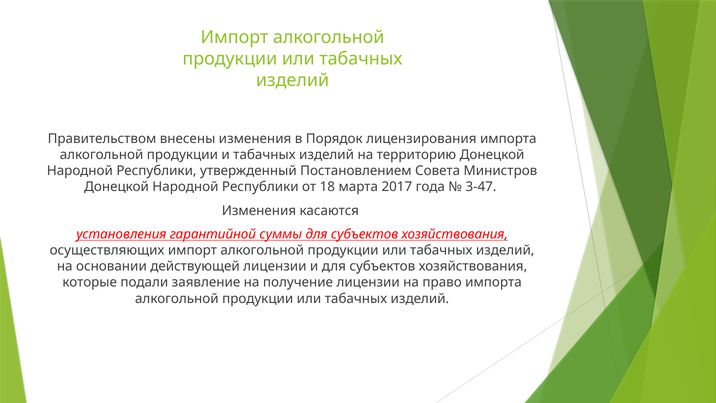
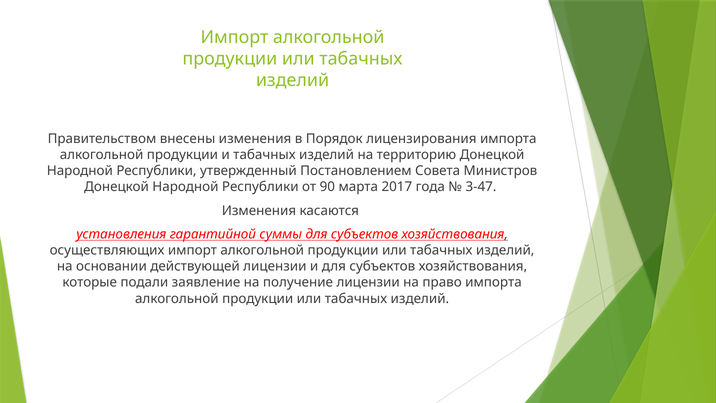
18: 18 -> 90
